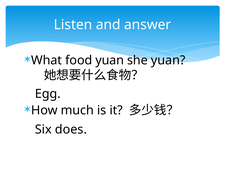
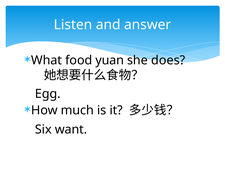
she yuan: yuan -> does
does: does -> want
